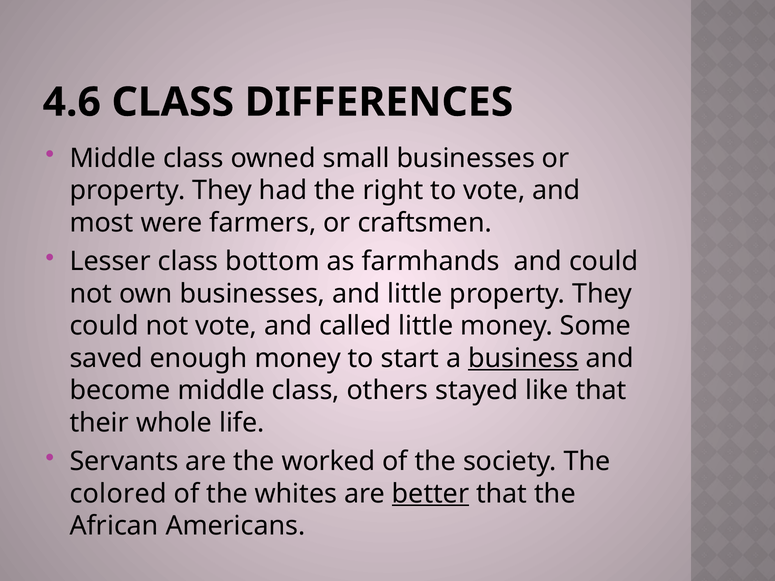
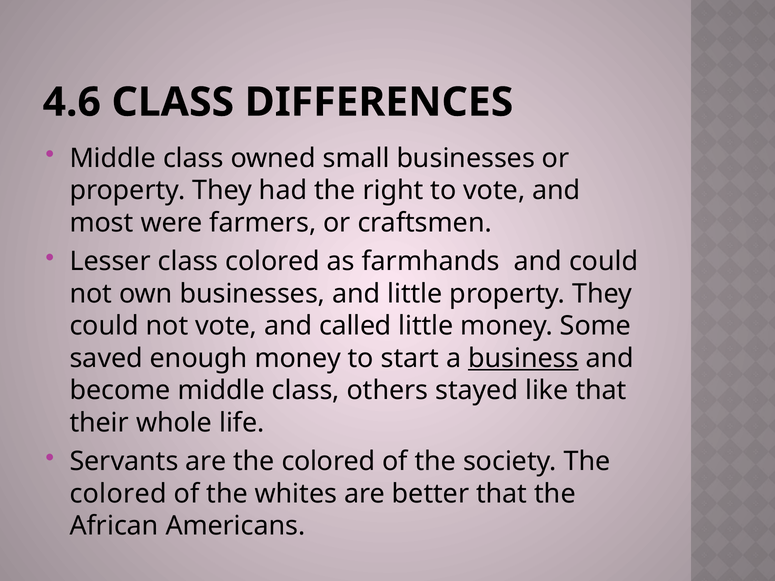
class bottom: bottom -> colored
are the worked: worked -> colored
better underline: present -> none
